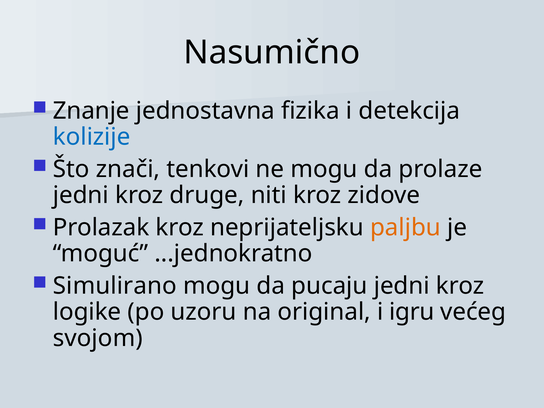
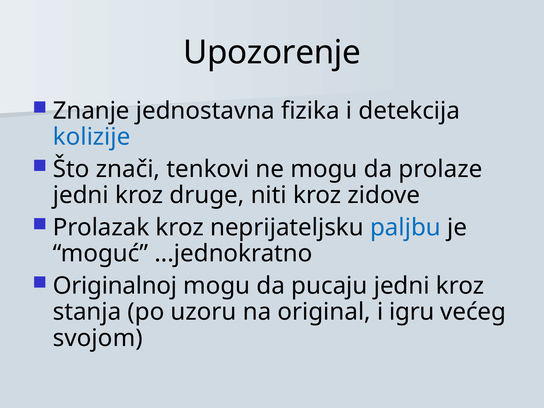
Nasumično: Nasumično -> Upozorenje
paljbu colour: orange -> blue
Simulirano: Simulirano -> Originalnoj
logike: logike -> stanja
